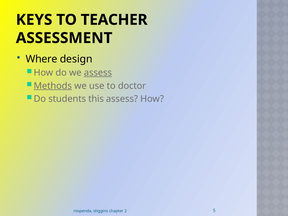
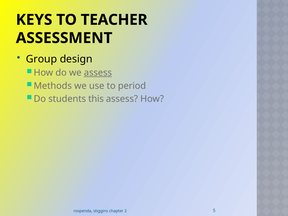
Where: Where -> Group
Methods underline: present -> none
doctor: doctor -> period
